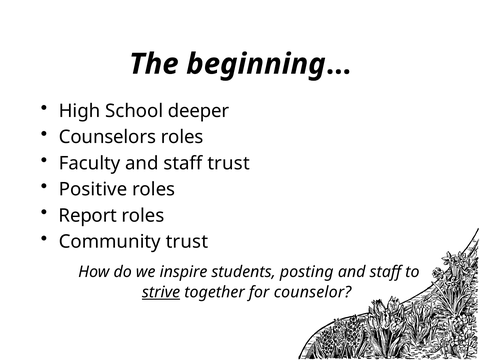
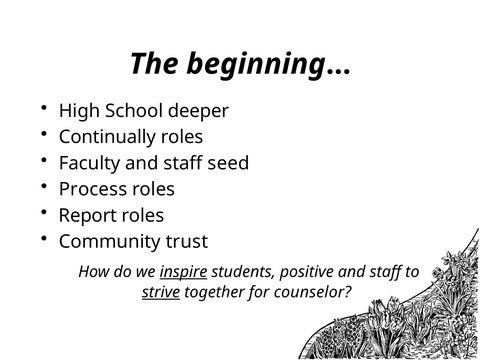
Counselors: Counselors -> Continually
staff trust: trust -> seed
Positive: Positive -> Process
inspire underline: none -> present
posting: posting -> positive
